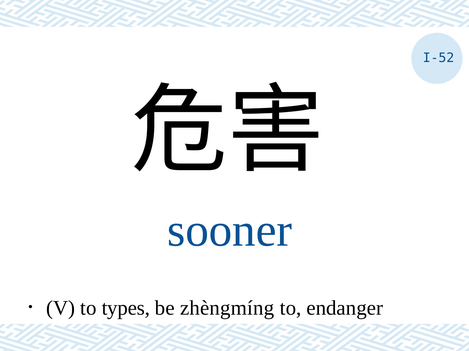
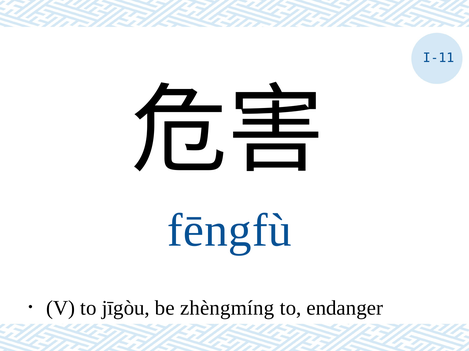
I-52: I-52 -> I-11
sooner: sooner -> fēngfù
types: types -> jīgòu
